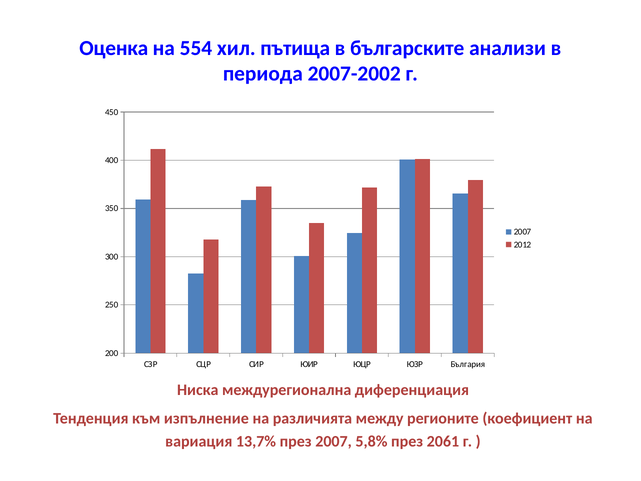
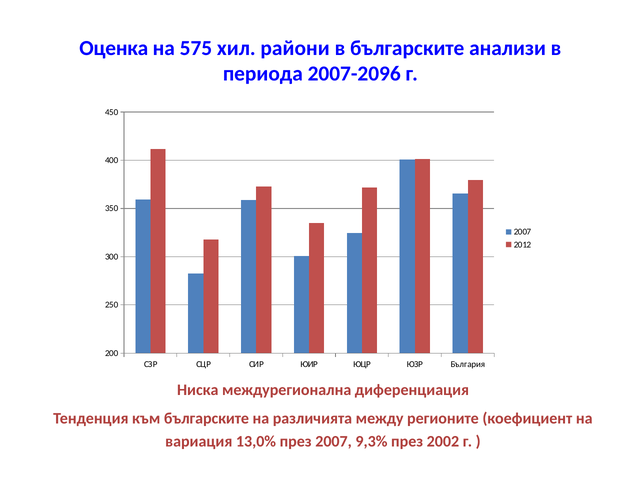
554: 554 -> 575
пътища: пътища -> райони
2007-2002: 2007-2002 -> 2007-2096
към изпълнение: изпълнение -> българските
13,7%: 13,7% -> 13,0%
5,8%: 5,8% -> 9,3%
2061: 2061 -> 2002
